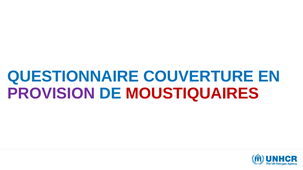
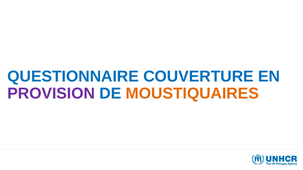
MOUSTIQUAIRES colour: red -> orange
